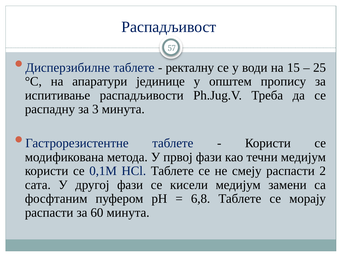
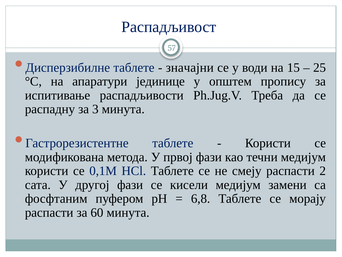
ректалну: ректалну -> значајни
